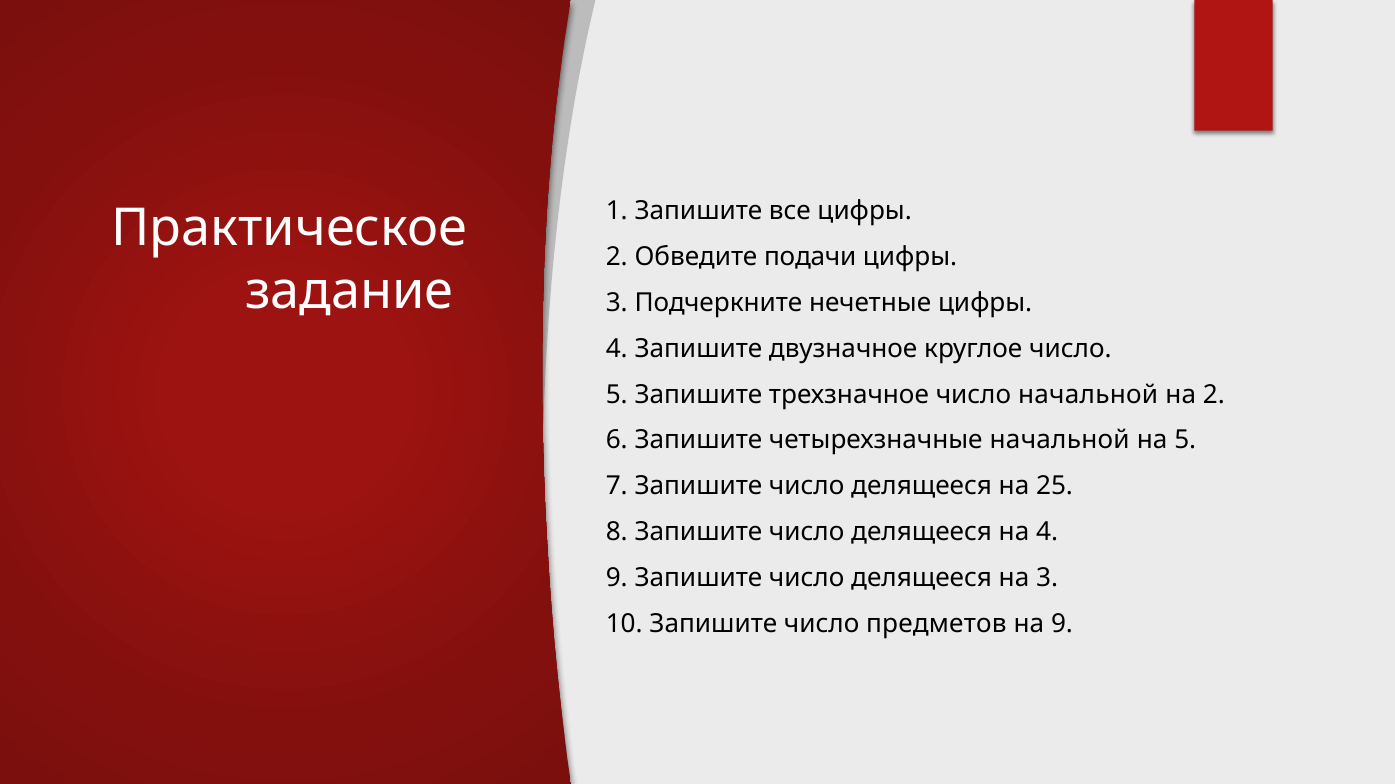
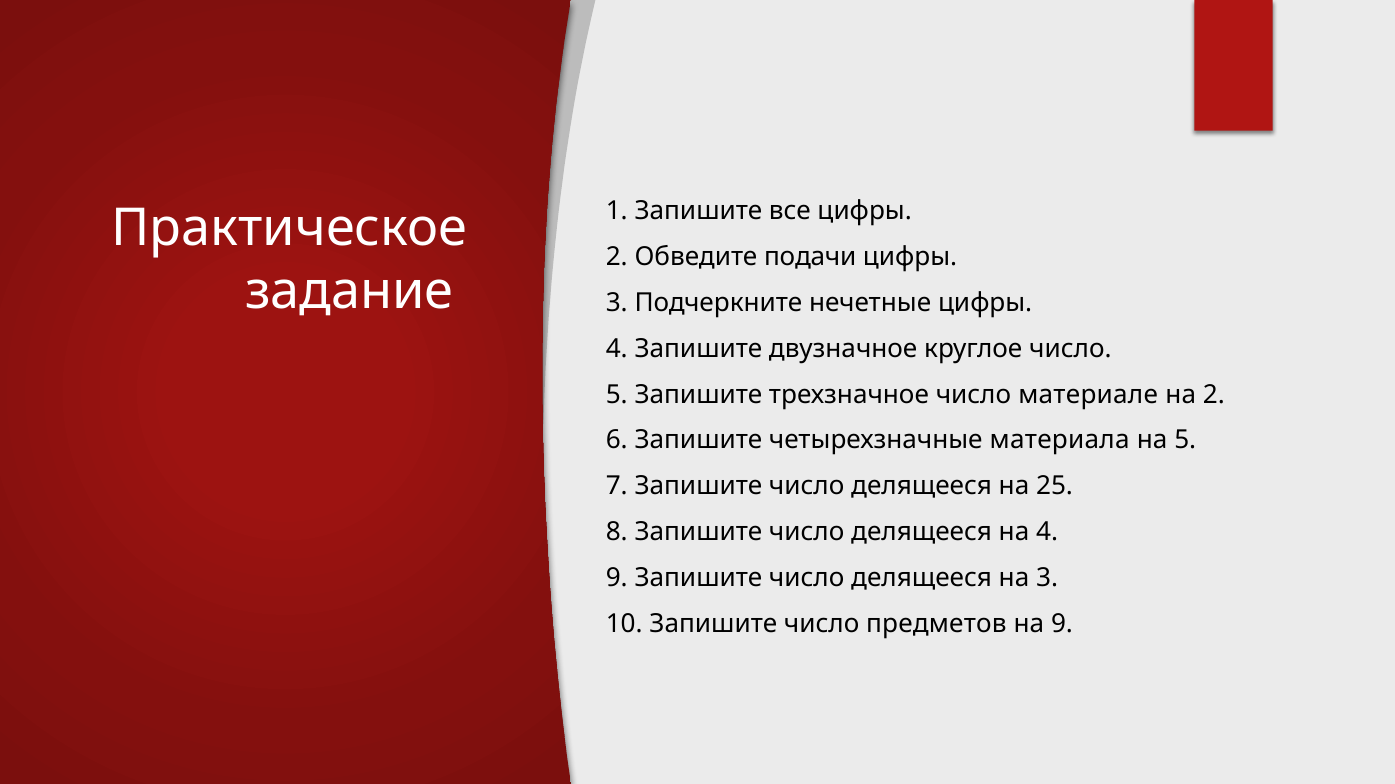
число начальной: начальной -> материале
четырехзначные начальной: начальной -> материала
